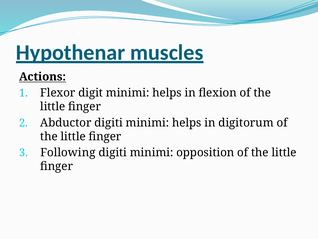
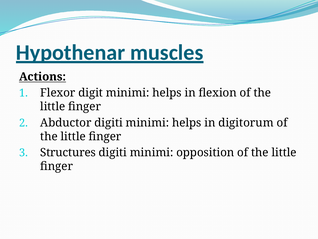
Following: Following -> Structures
